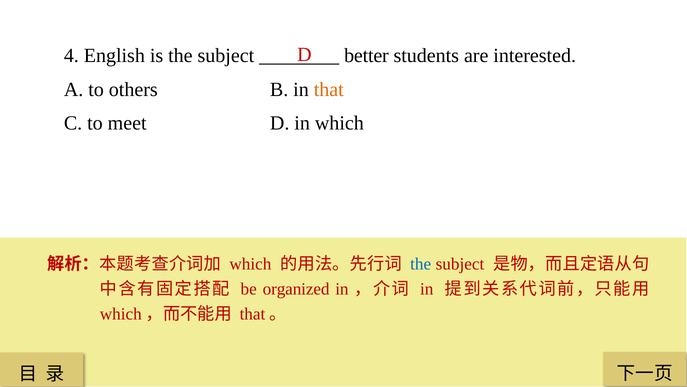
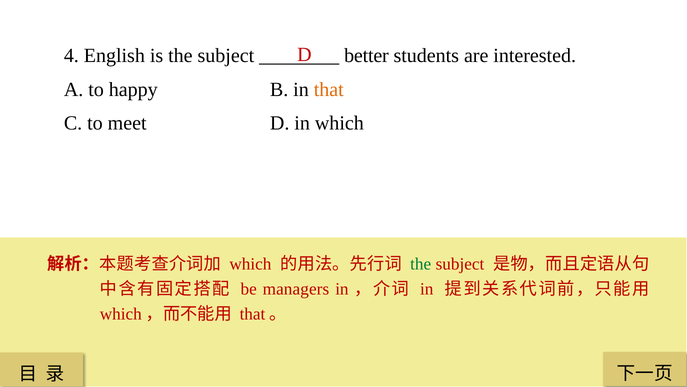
others: others -> happy
the at (421, 264) colour: blue -> green
organized: organized -> managers
